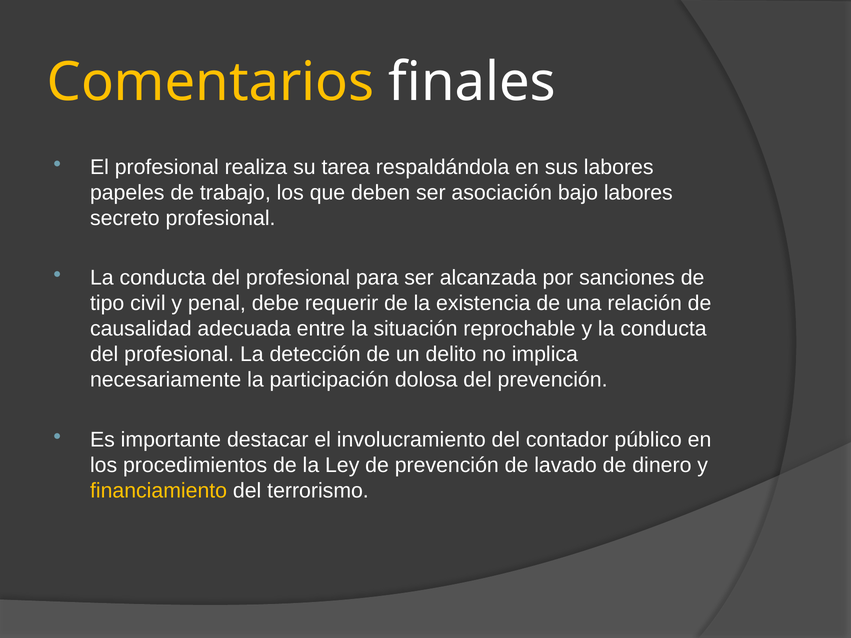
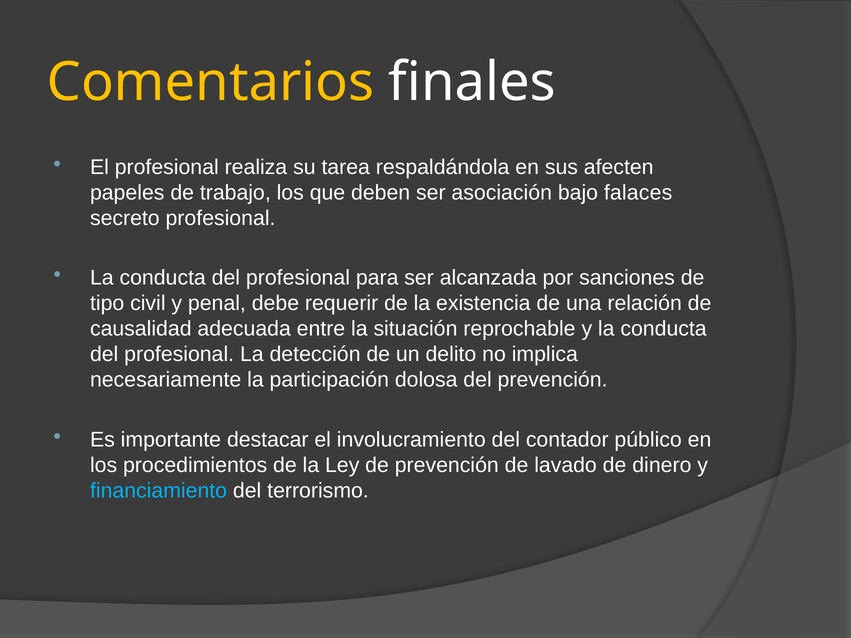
sus labores: labores -> afecten
bajo labores: labores -> falaces
financiamiento colour: yellow -> light blue
